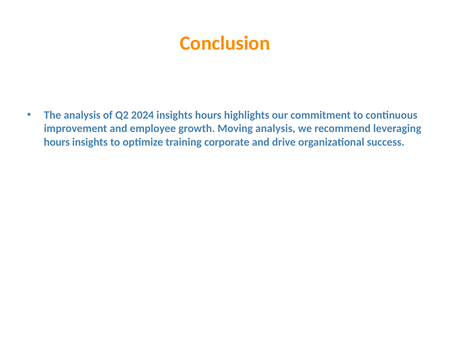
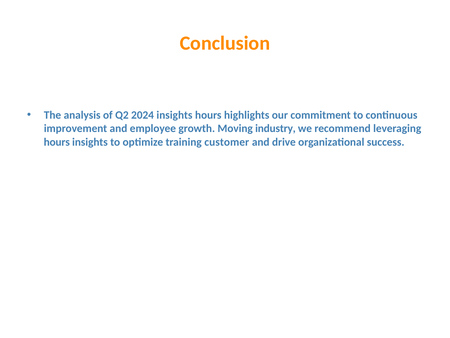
Moving analysis: analysis -> industry
corporate: corporate -> customer
